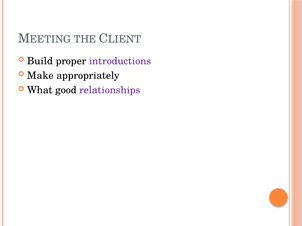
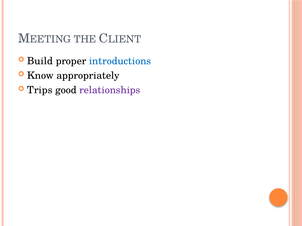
introductions colour: purple -> blue
Make: Make -> Know
What: What -> Trips
